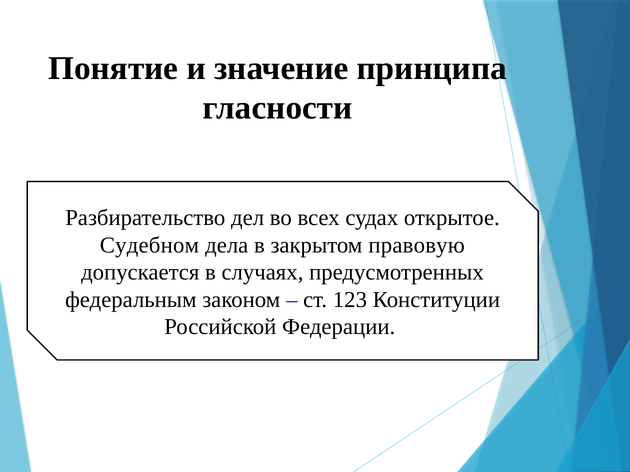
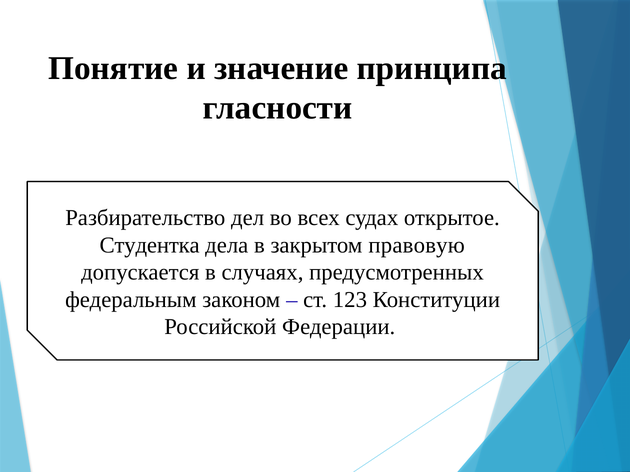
Судебном: Судебном -> Студентка
